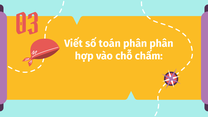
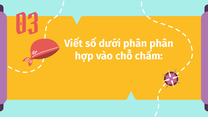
toán: toán -> dưới
